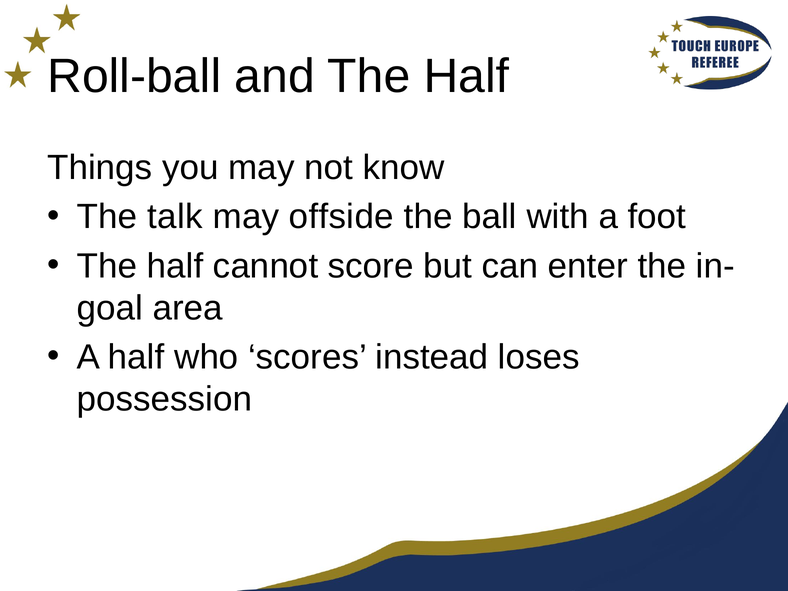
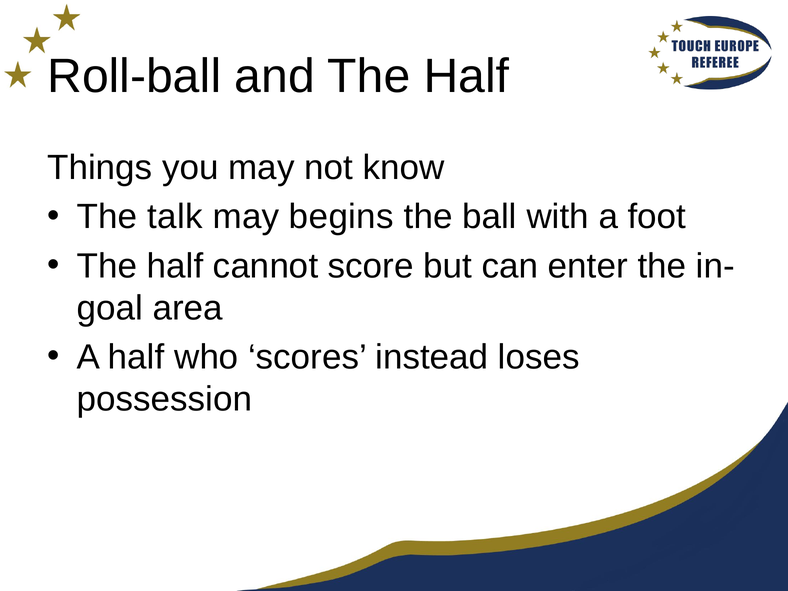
offside: offside -> begins
